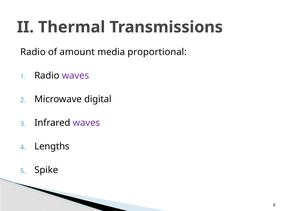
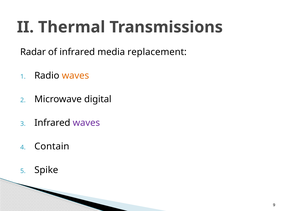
Radio at (33, 52): Radio -> Radar
of amount: amount -> infrared
proportional: proportional -> replacement
waves at (75, 76) colour: purple -> orange
Lengths: Lengths -> Contain
